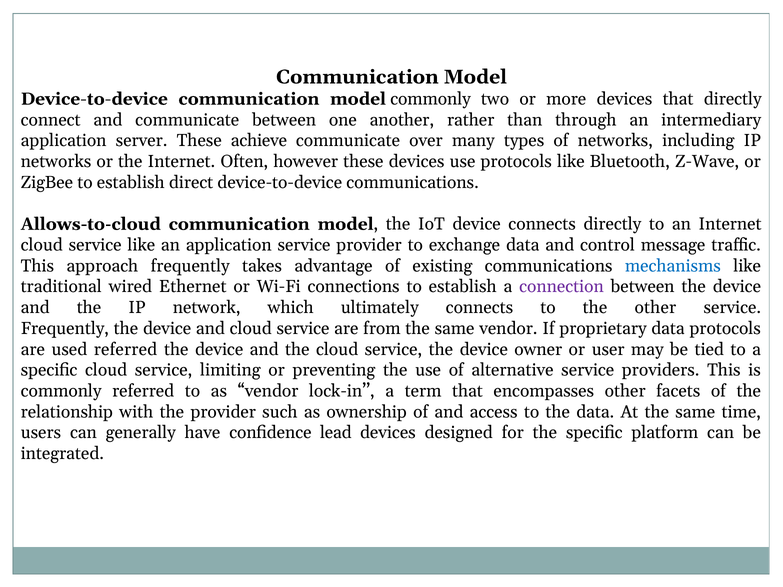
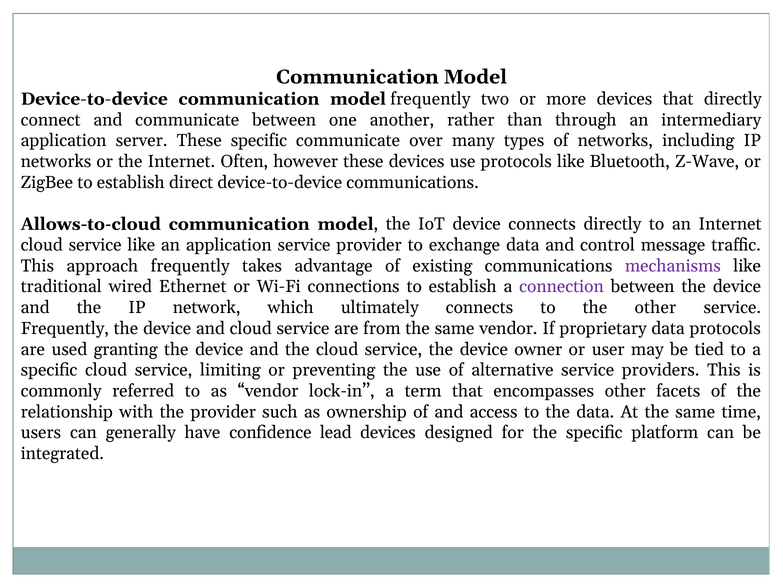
model commonly: commonly -> frequently
These achieve: achieve -> specific
mechanisms colour: blue -> purple
used referred: referred -> granting
